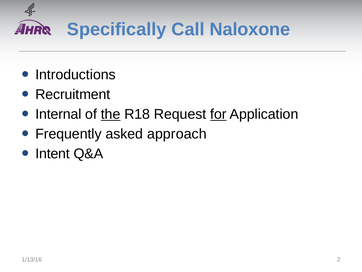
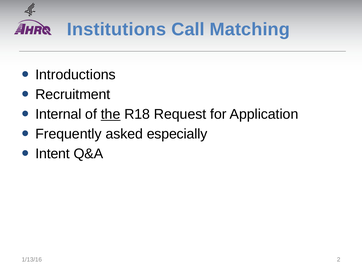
Specifically: Specifically -> Institutions
Naloxone: Naloxone -> Matching
for underline: present -> none
approach: approach -> especially
